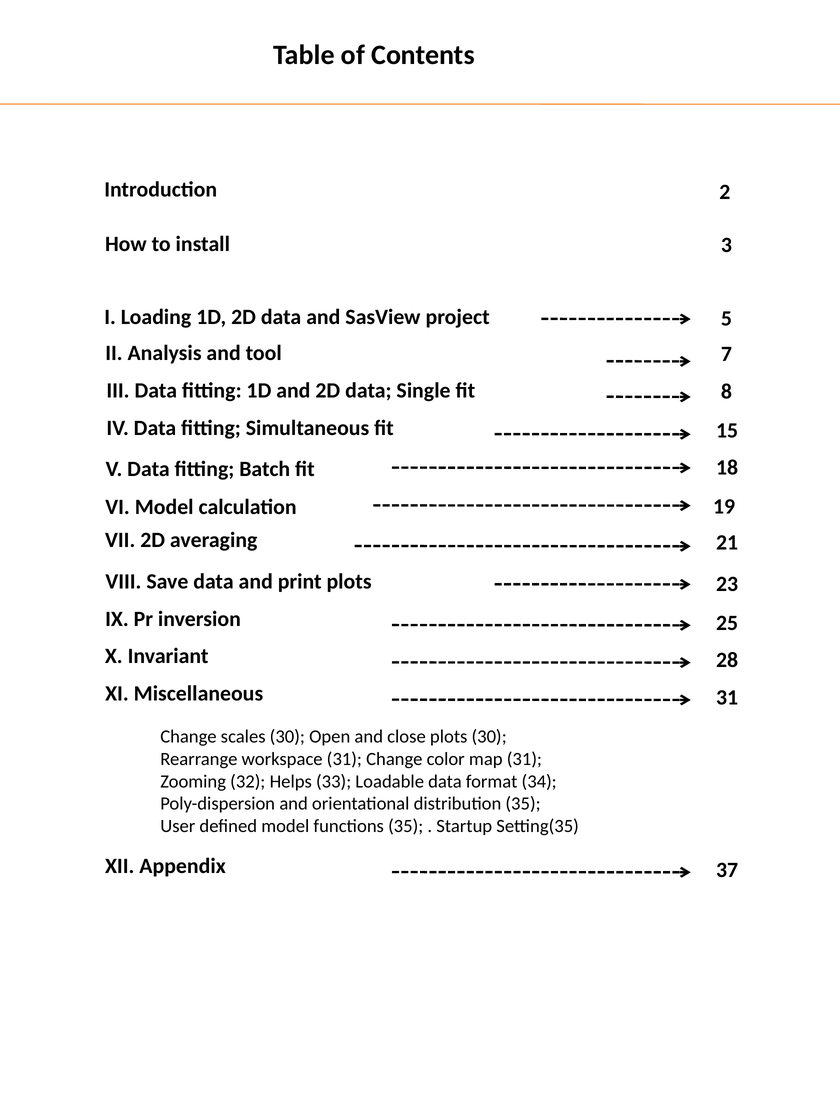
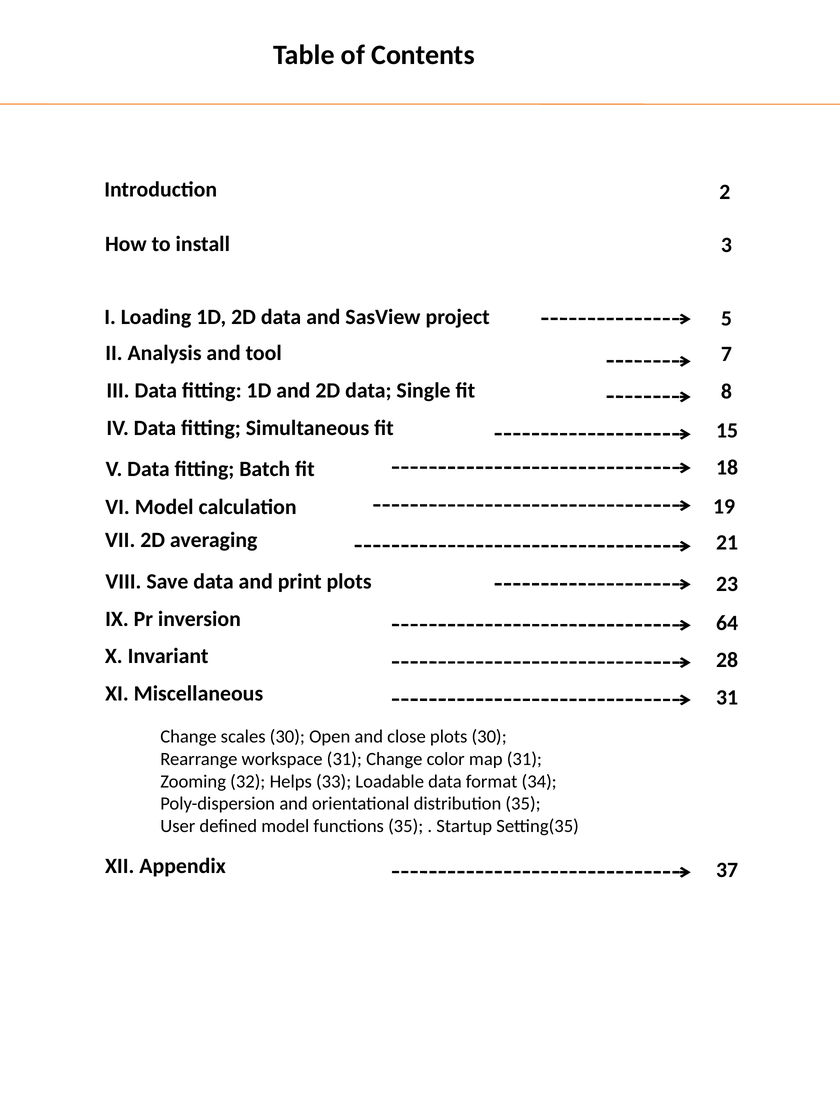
25: 25 -> 64
